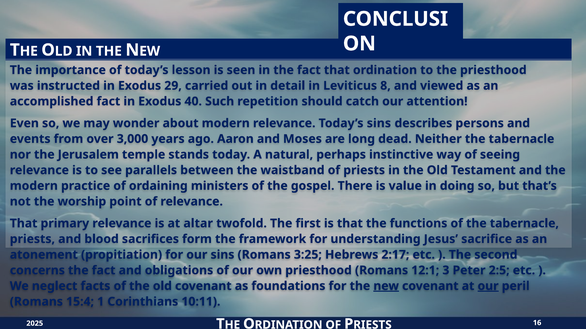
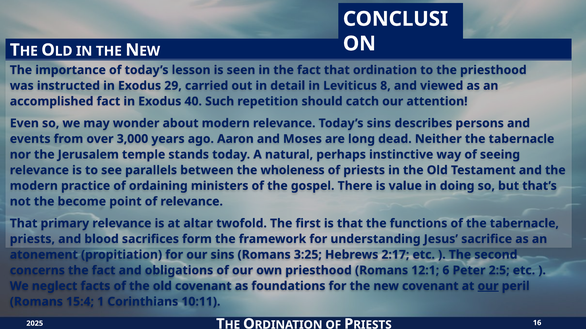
waistband: waistband -> wholeness
worship: worship -> become
3: 3 -> 6
new underline: present -> none
